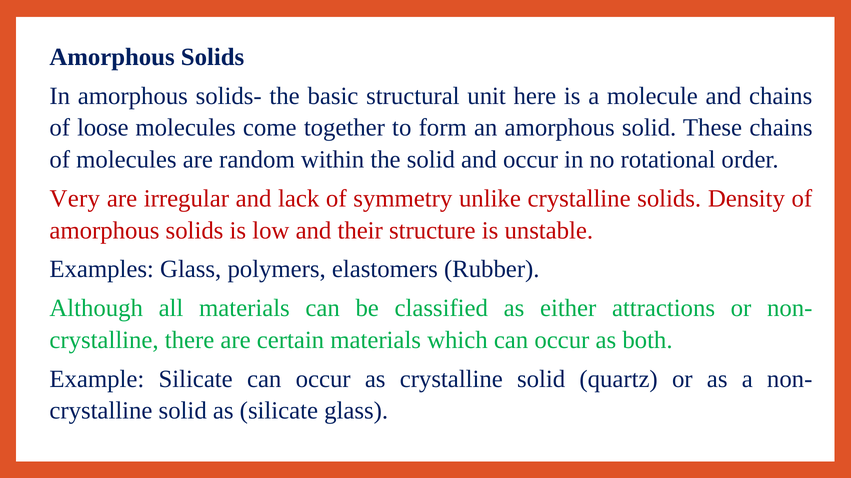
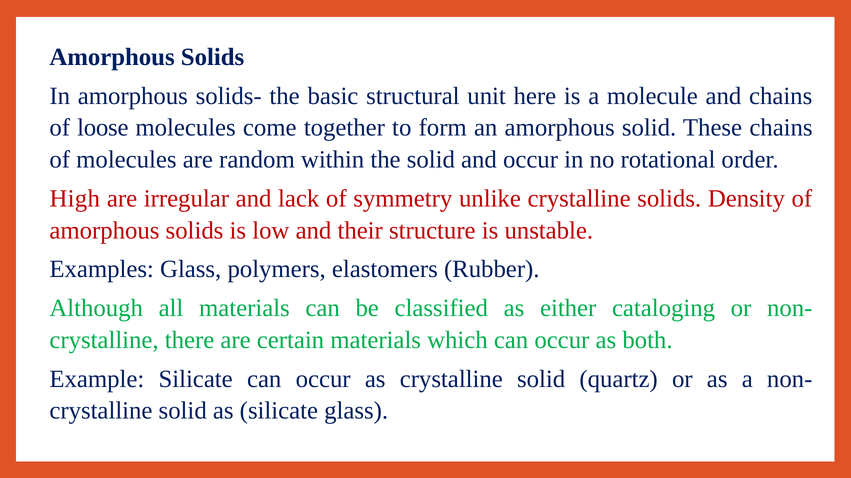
Very: Very -> High
attractions: attractions -> cataloging
